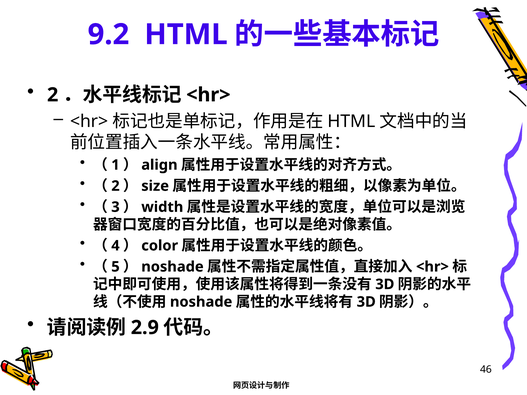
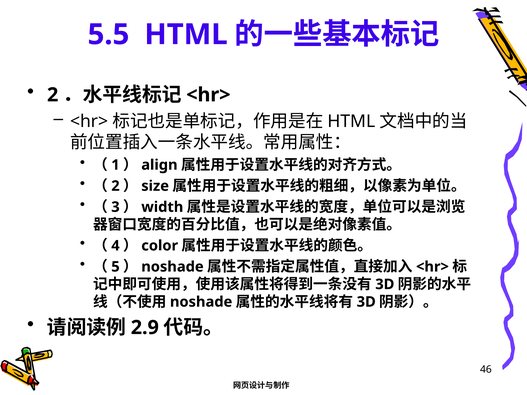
9.2: 9.2 -> 5.5
